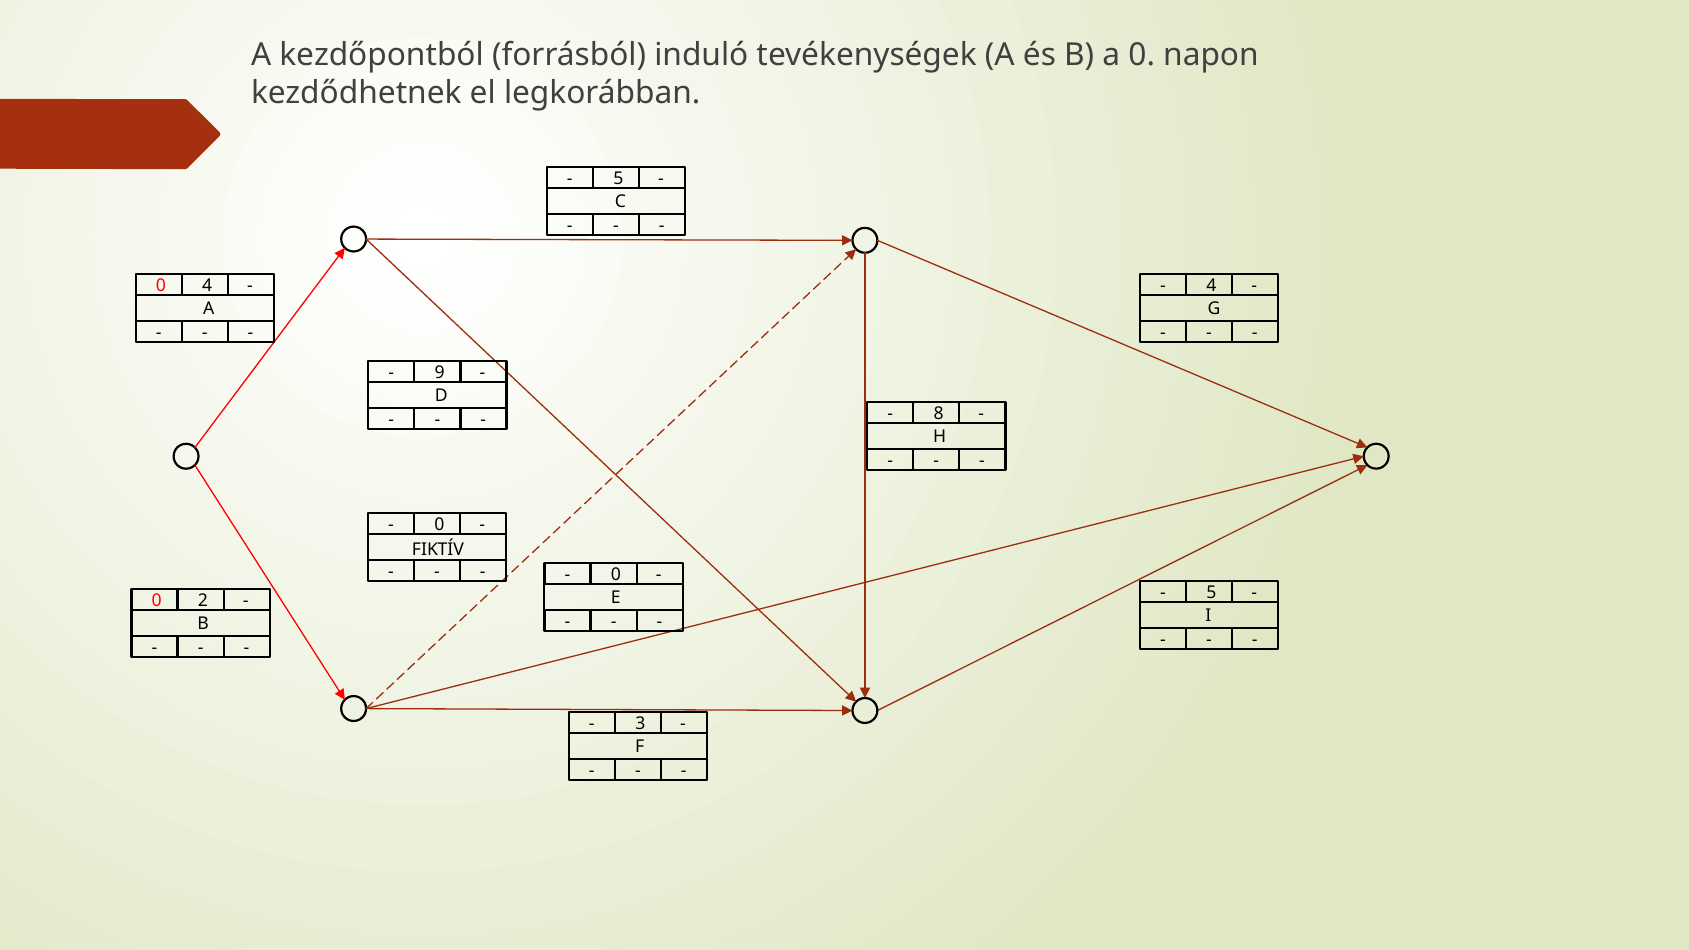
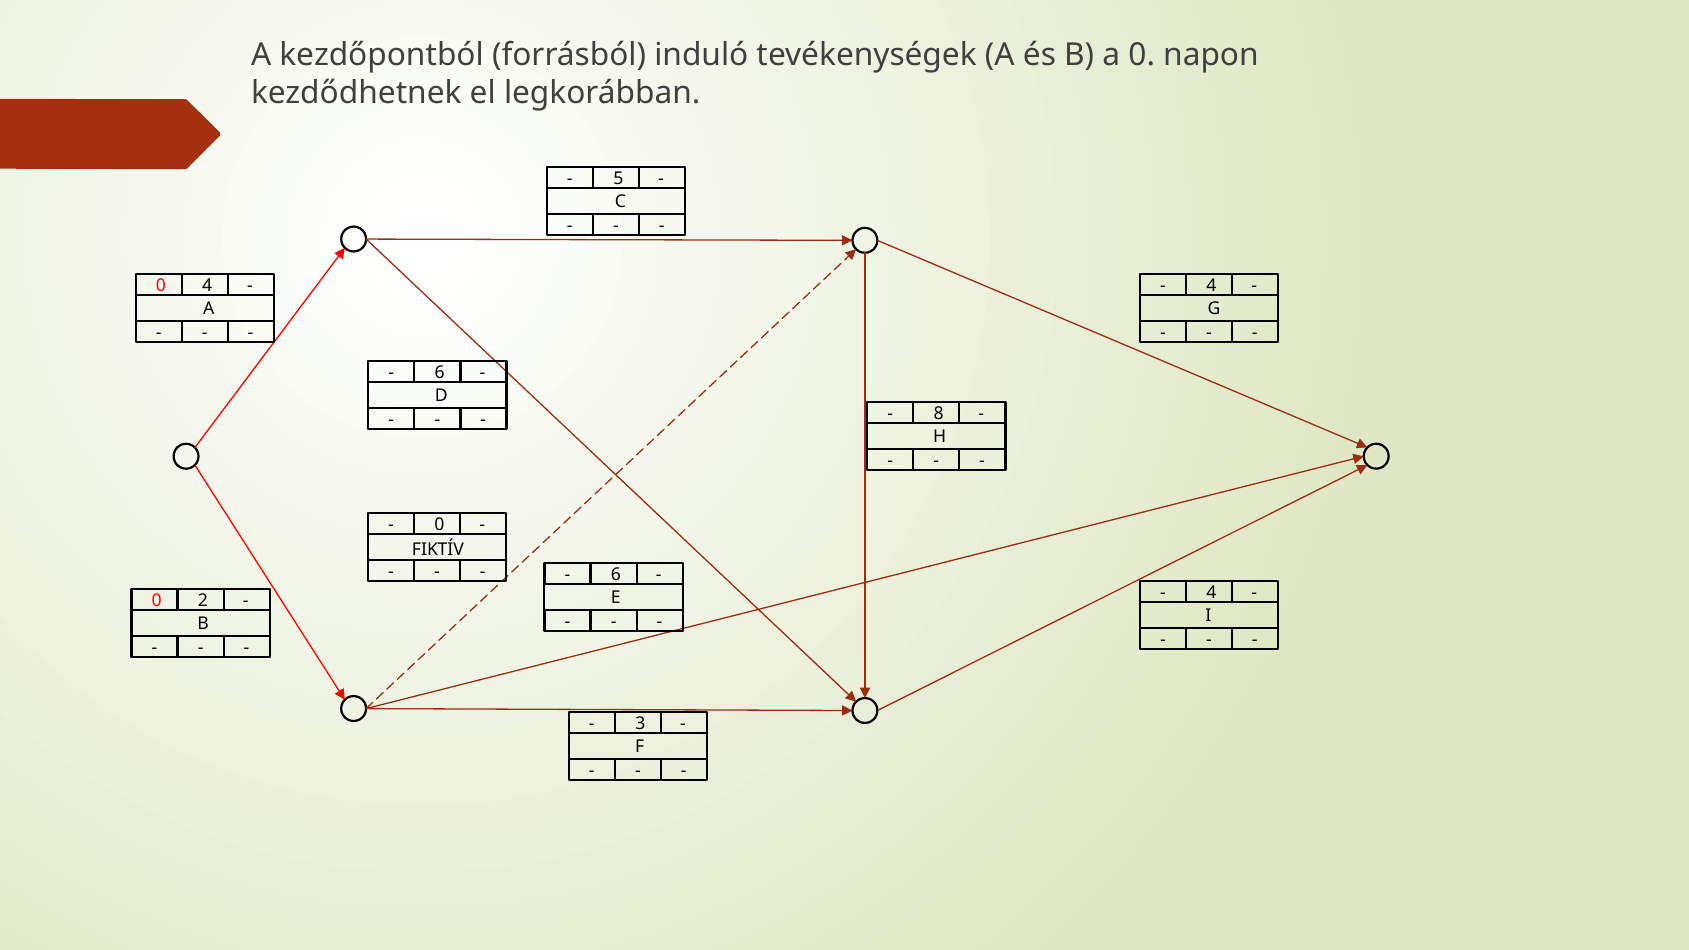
9 at (440, 373): 9 -> 6
0 at (616, 574): 0 -> 6
5 at (1211, 592): 5 -> 4
